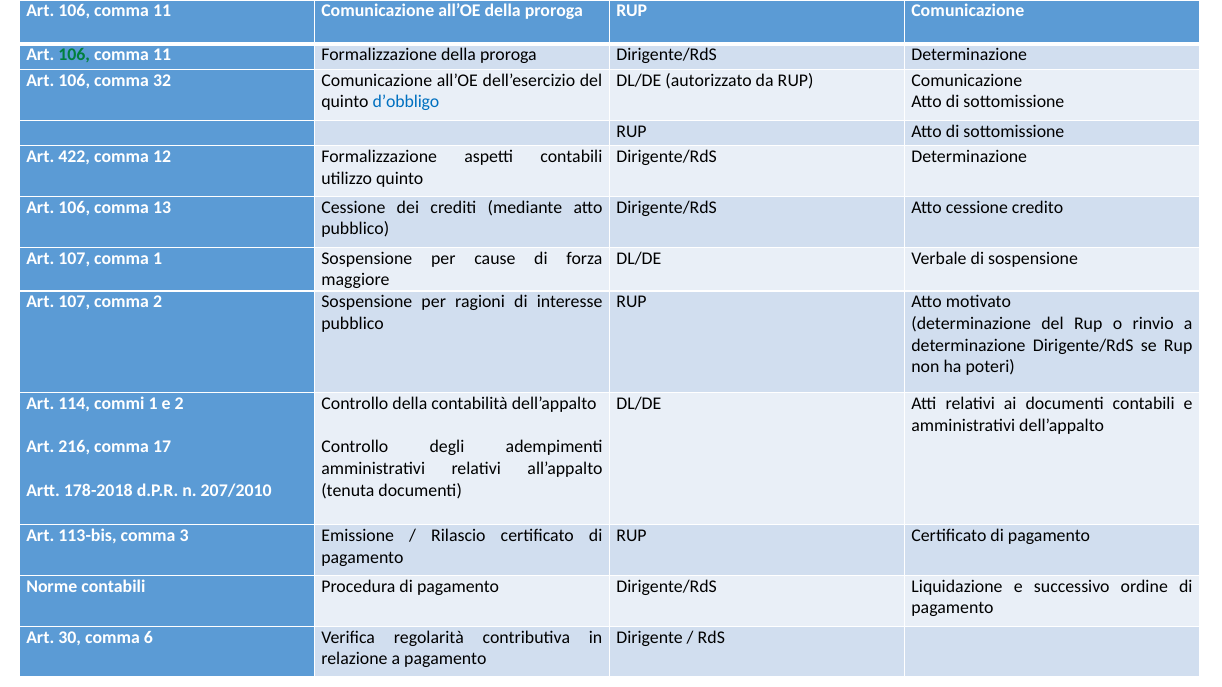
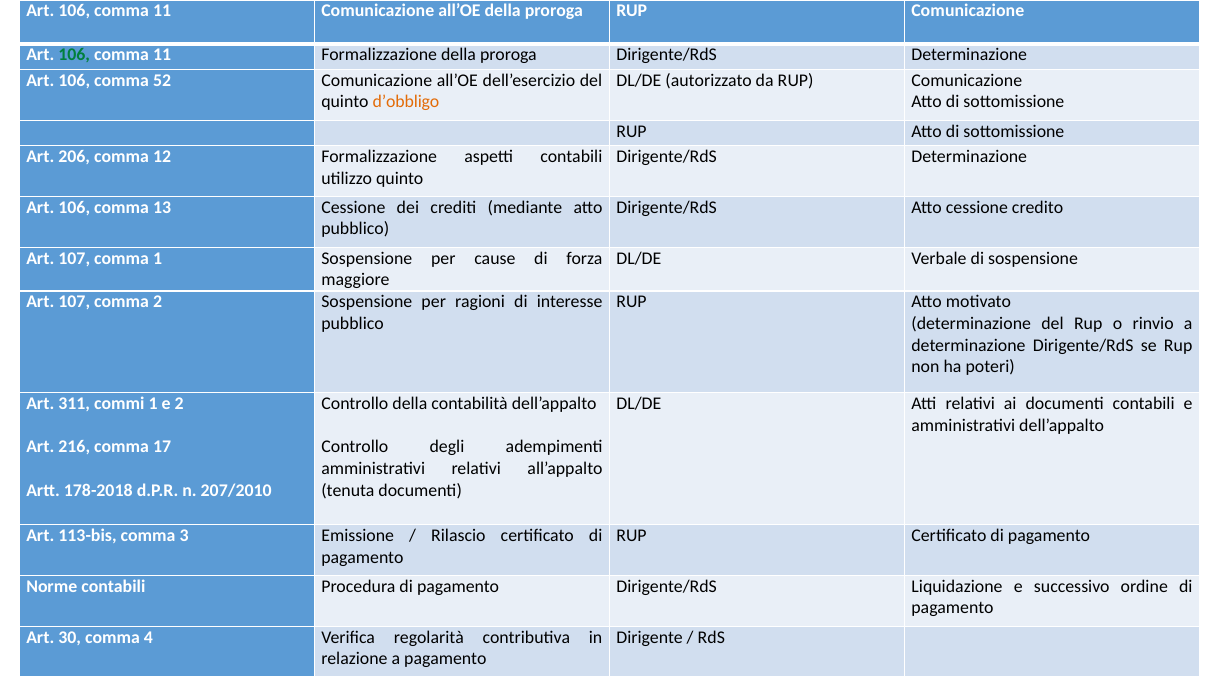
32: 32 -> 52
d’obbligo colour: blue -> orange
422: 422 -> 206
114: 114 -> 311
6: 6 -> 4
